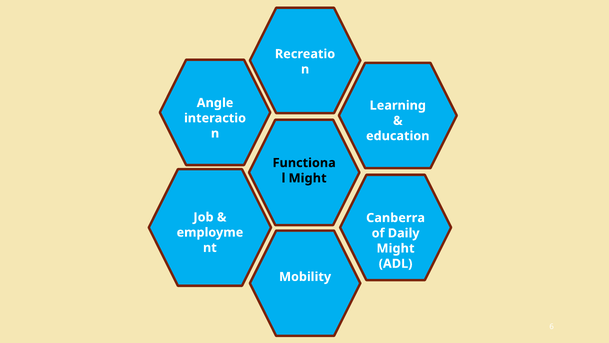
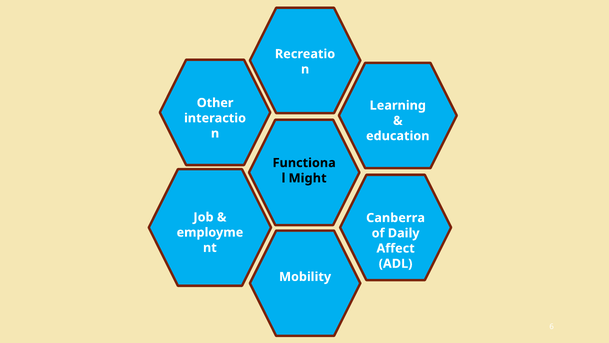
Angle: Angle -> Other
Might at (396, 248): Might -> Affect
